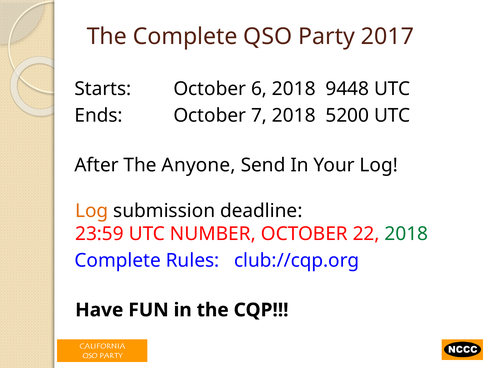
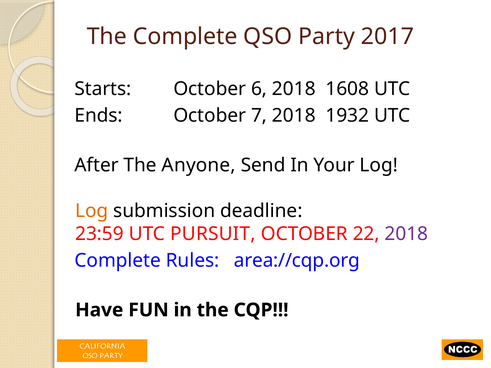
9448: 9448 -> 1608
5200: 5200 -> 1932
NUMBER: NUMBER -> PURSUIT
2018 at (406, 234) colour: green -> purple
club://cqp.org: club://cqp.org -> area://cqp.org
